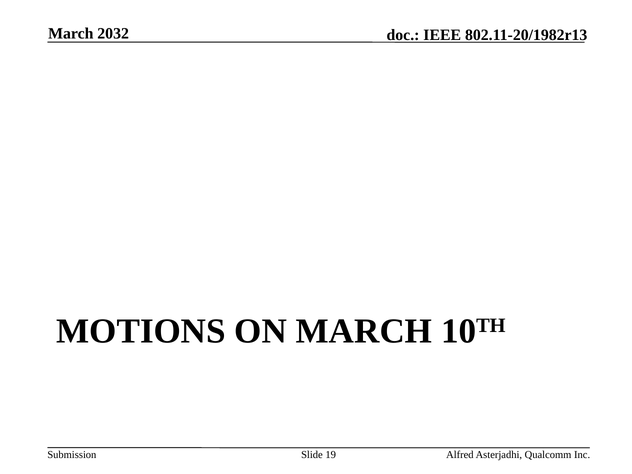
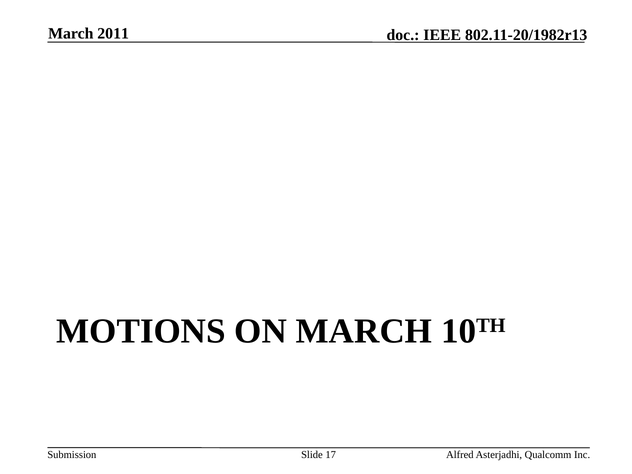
2032: 2032 -> 2011
19: 19 -> 17
